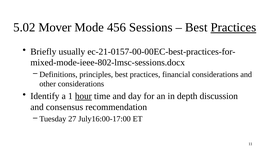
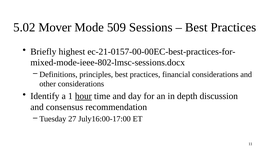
456: 456 -> 509
Practices at (233, 28) underline: present -> none
usually: usually -> highest
